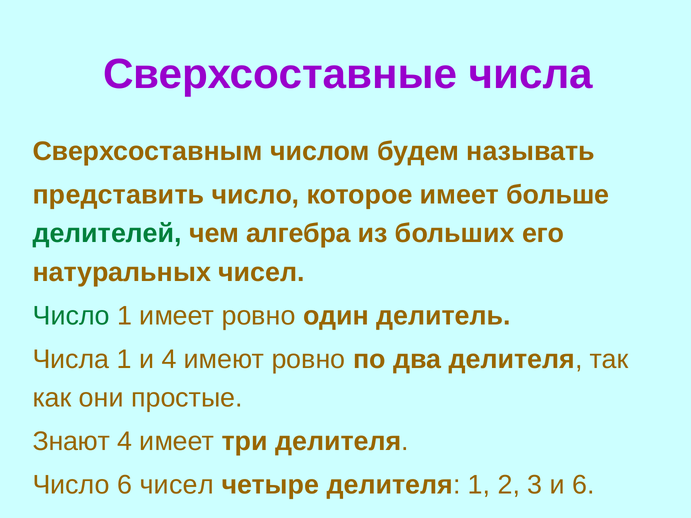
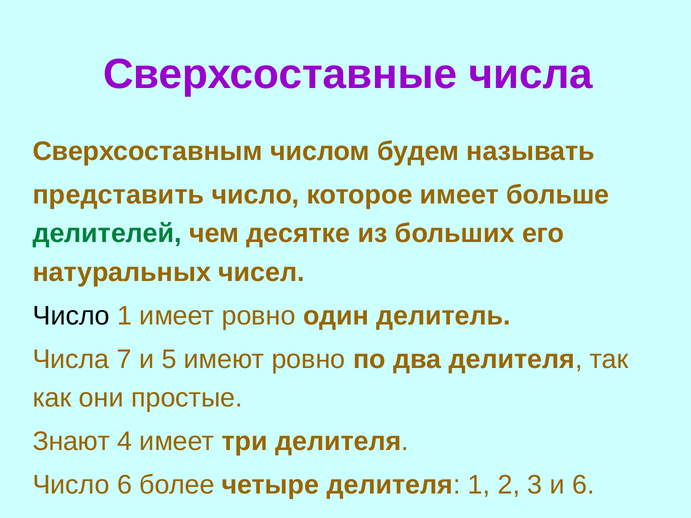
алгебра: алгебра -> десятке
Число at (71, 316) colour: green -> black
Числа 1: 1 -> 7
и 4: 4 -> 5
6 чисел: чисел -> более
